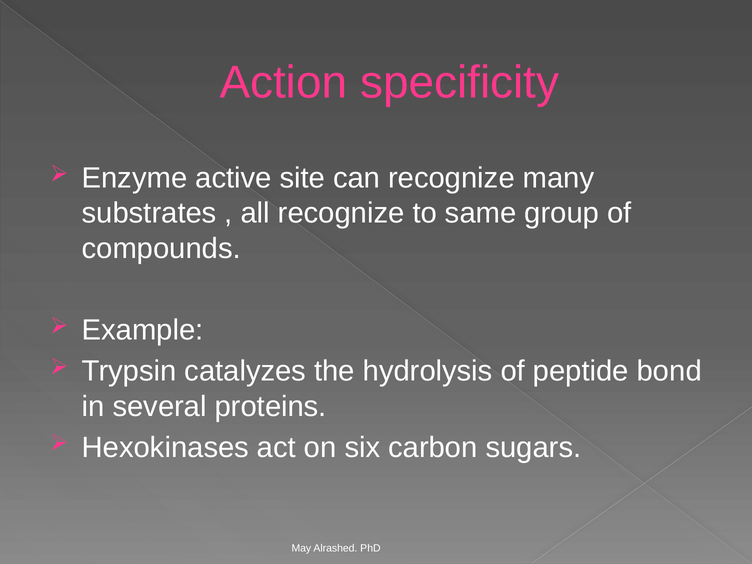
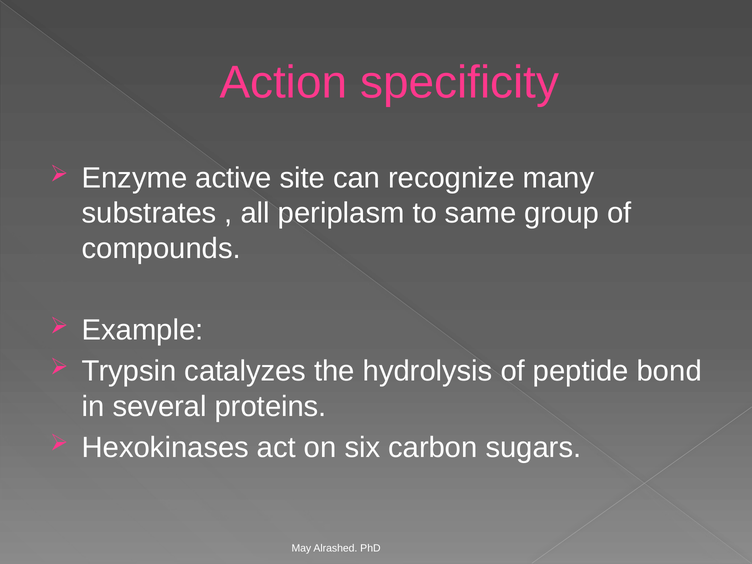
all recognize: recognize -> periplasm
